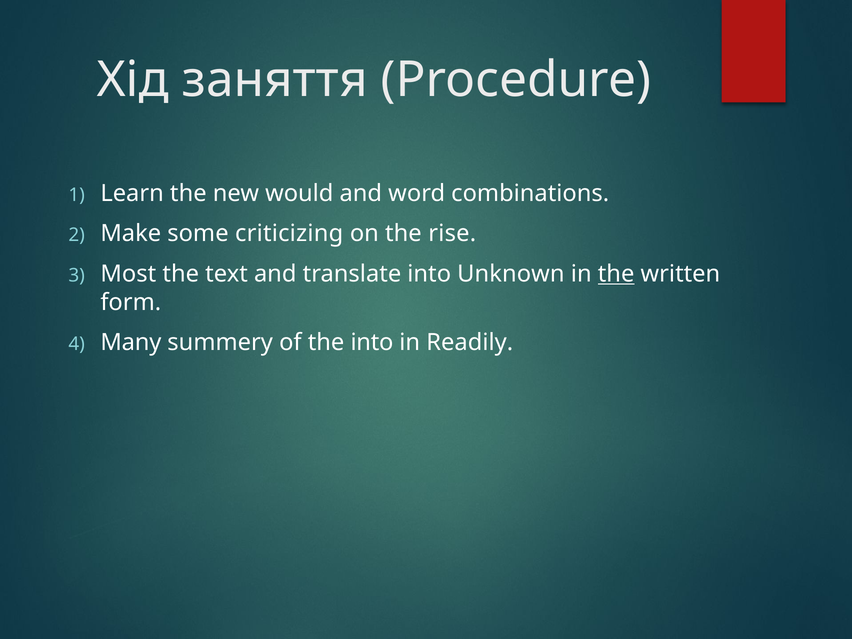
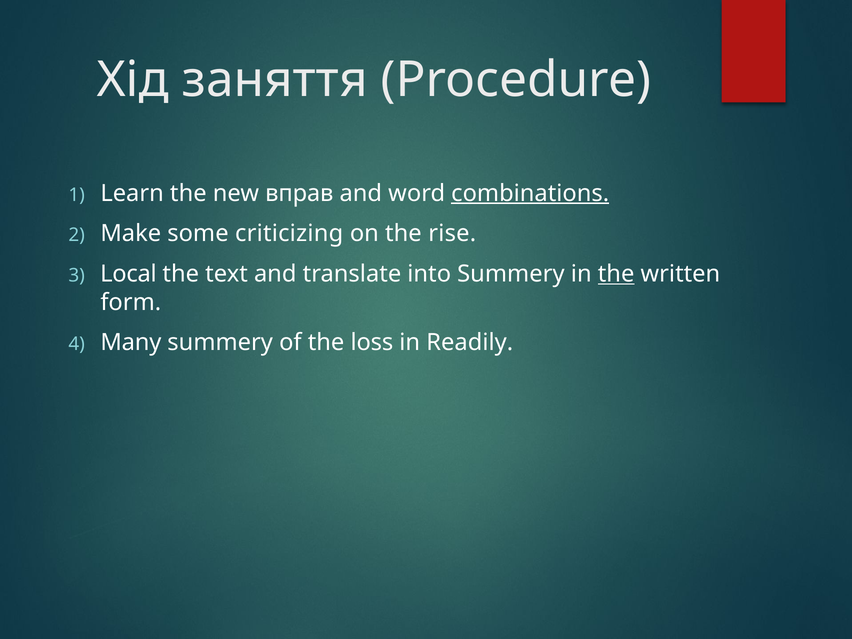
would: would -> вправ
combinations underline: none -> present
Most: Most -> Local
into Unknown: Unknown -> Summery
the into: into -> loss
